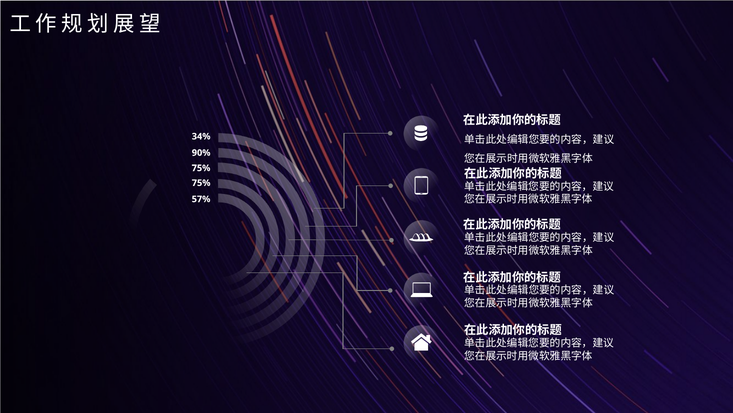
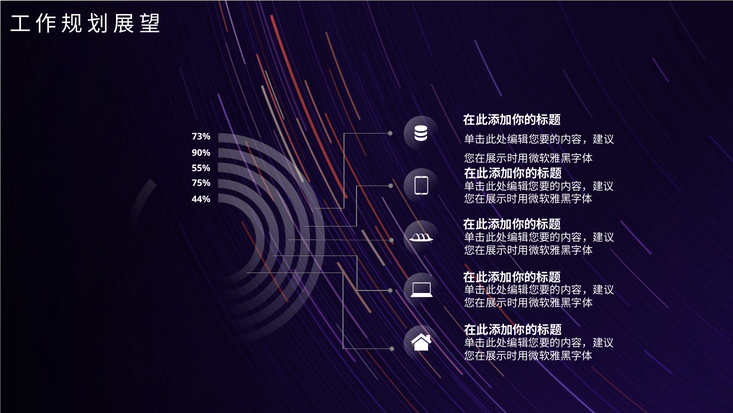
34%: 34% -> 73%
75% at (201, 168): 75% -> 55%
57%: 57% -> 44%
